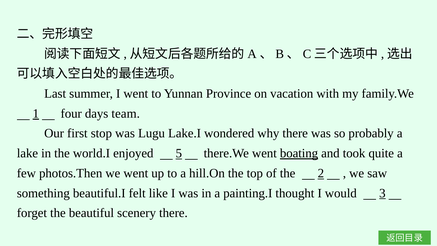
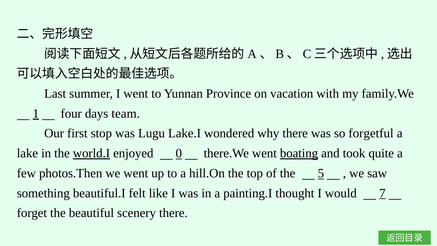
probably: probably -> forgetful
world.I underline: none -> present
5: 5 -> 0
2: 2 -> 5
3: 3 -> 7
